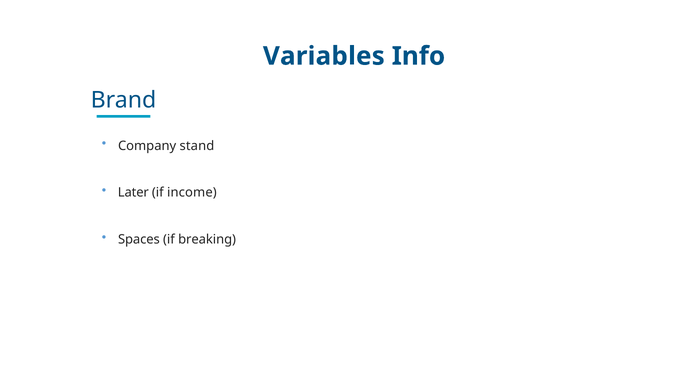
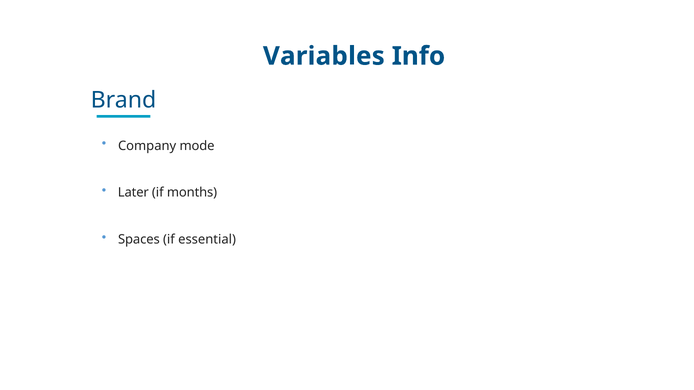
stand: stand -> mode
income: income -> months
breaking: breaking -> essential
